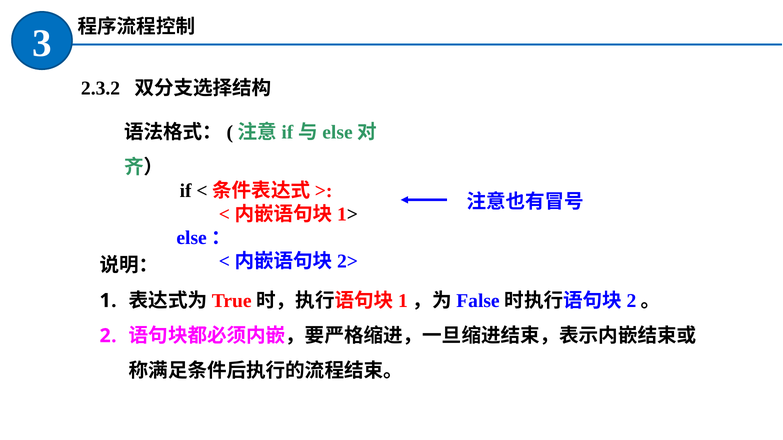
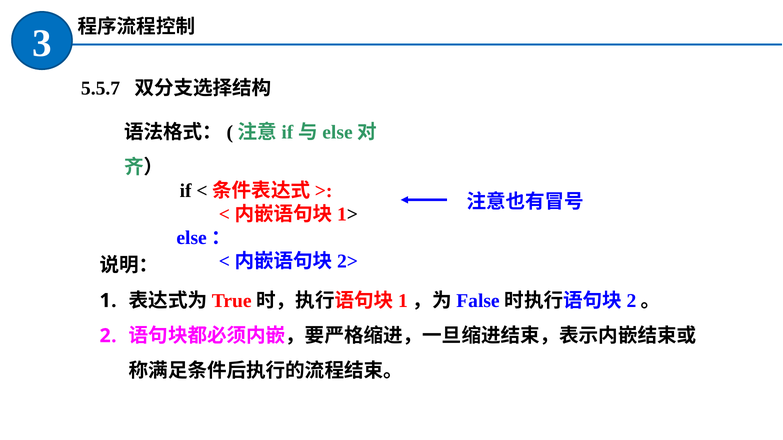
2.3.2: 2.3.2 -> 5.5.7
